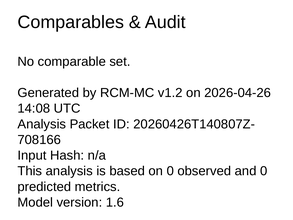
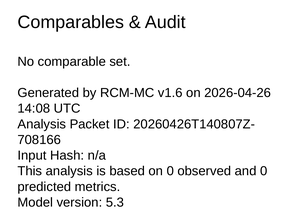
v1.2: v1.2 -> v1.6
1.6: 1.6 -> 5.3
